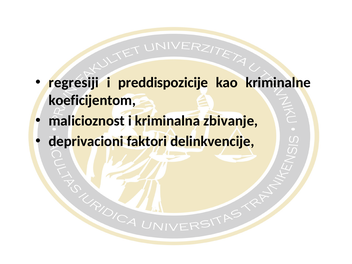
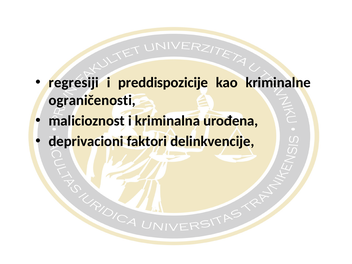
koeficijentom: koeficijentom -> ograničenosti
zbivanje: zbivanje -> urođena
